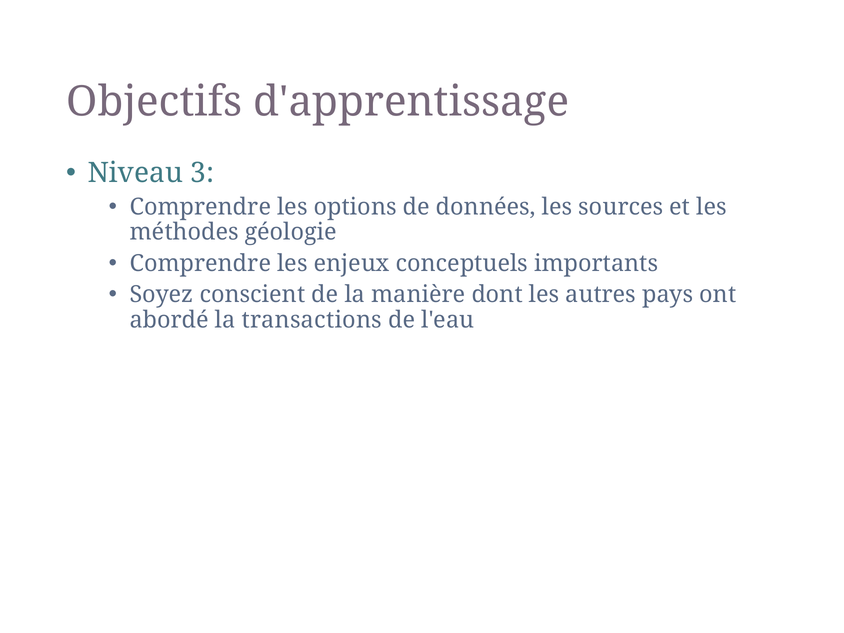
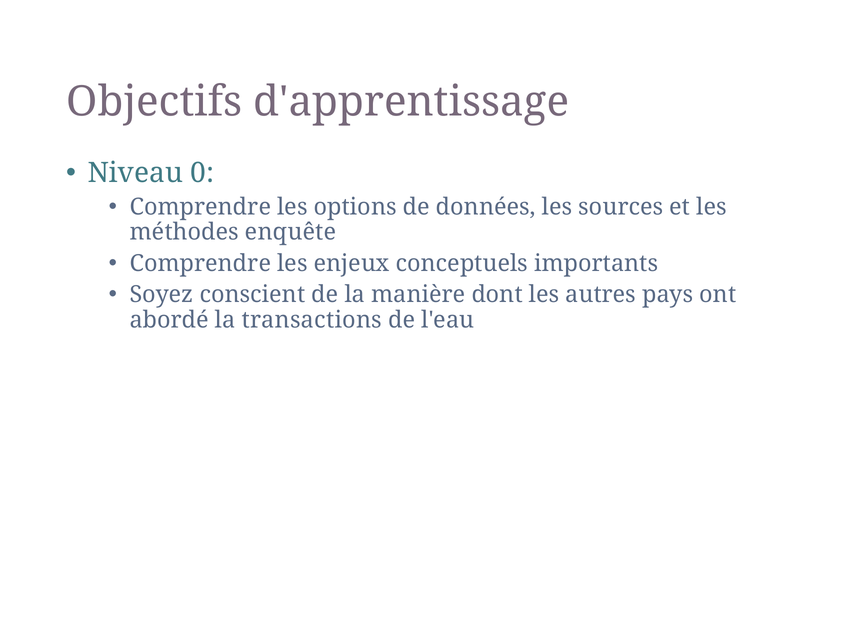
3: 3 -> 0
géologie: géologie -> enquête
